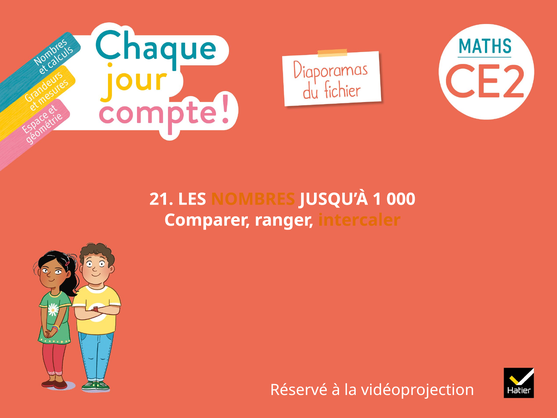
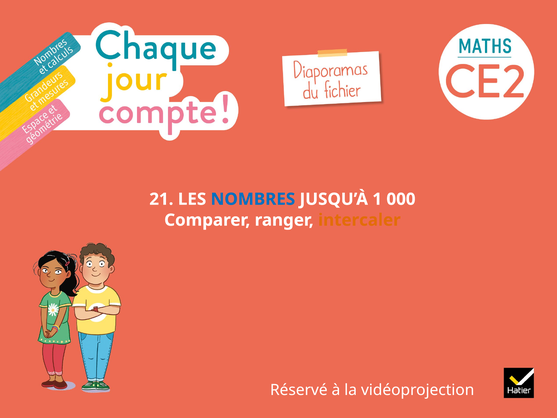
NOMBRES colour: orange -> blue
